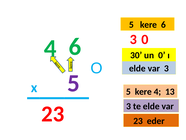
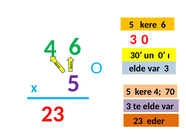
13: 13 -> 70
